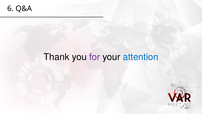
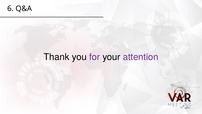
attention colour: blue -> purple
